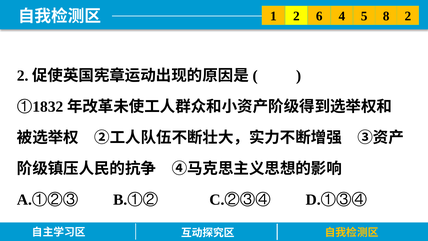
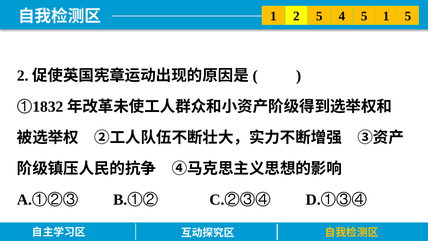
2 6: 6 -> 5
5 8: 8 -> 1
4 2: 2 -> 5
